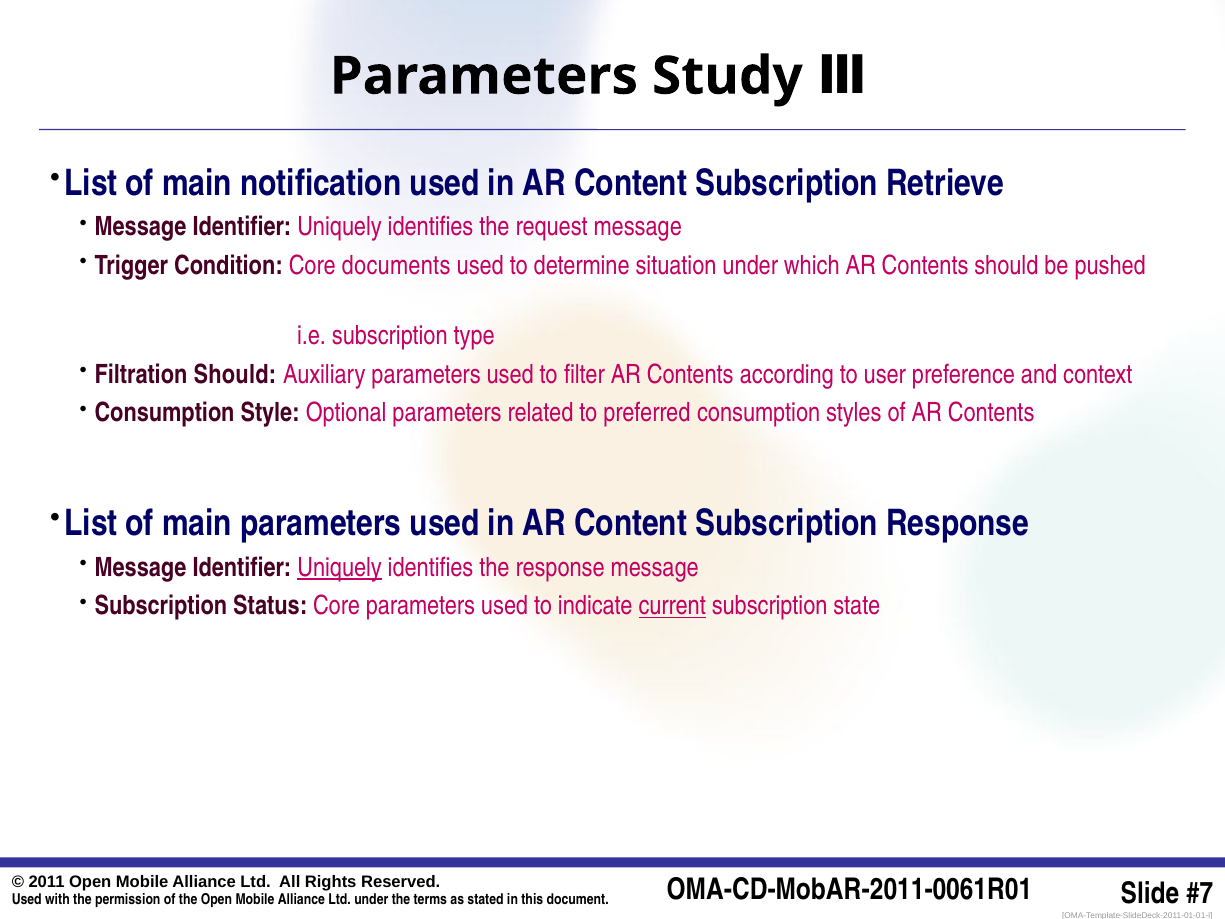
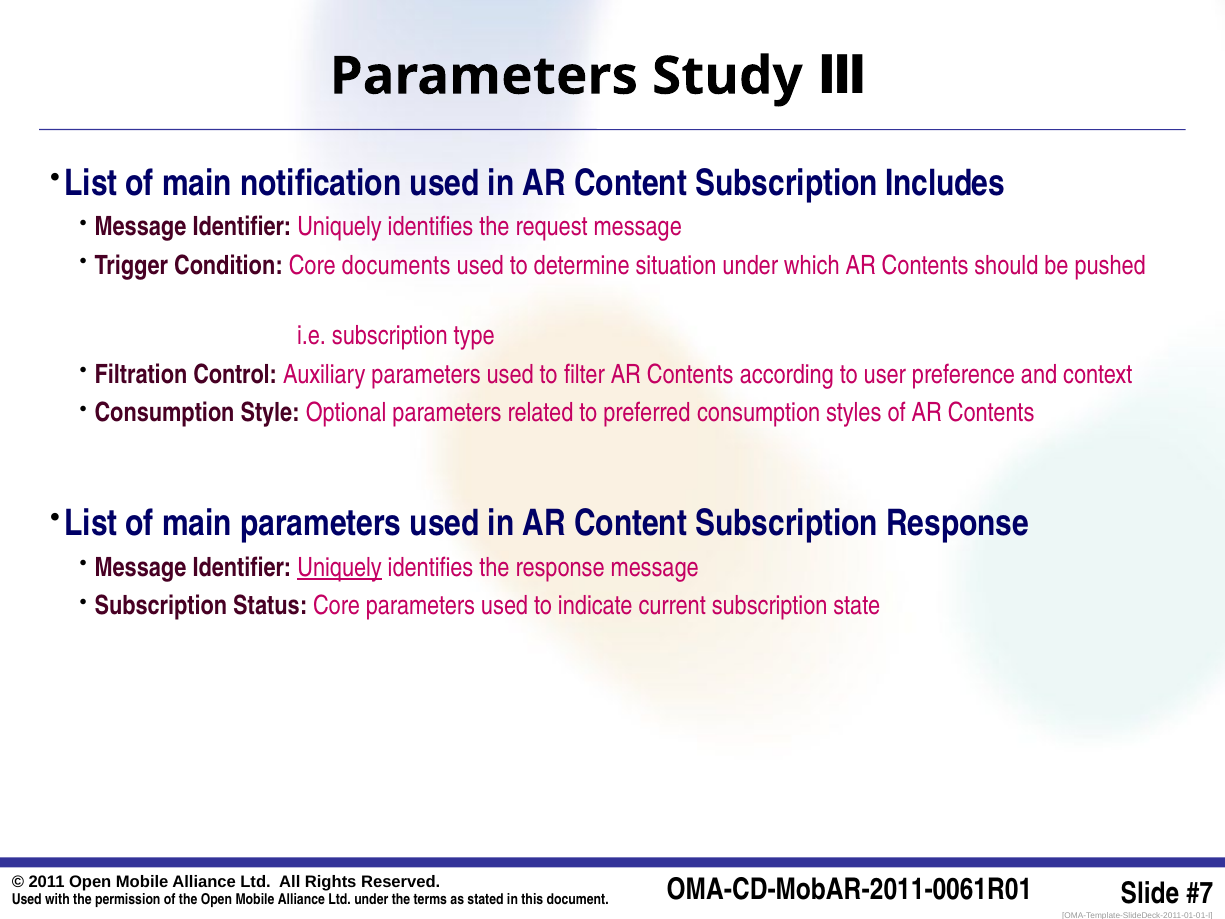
Retrieve: Retrieve -> Includes
Filtration Should: Should -> Control
current underline: present -> none
